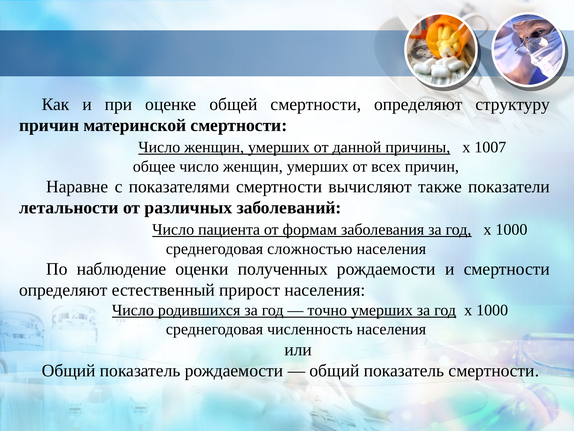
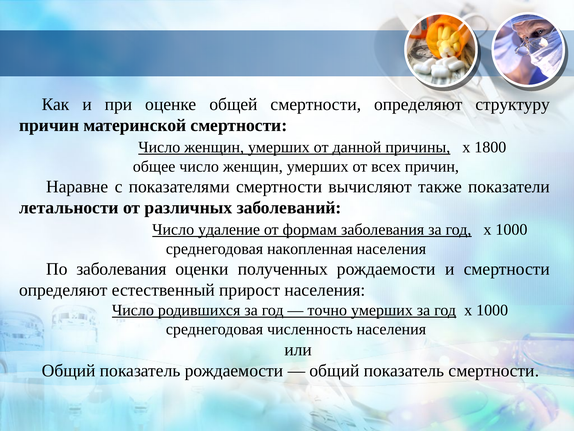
1007: 1007 -> 1800
пациента: пациента -> удаление
сложностью: сложностью -> накопленная
По наблюдение: наблюдение -> заболевания
